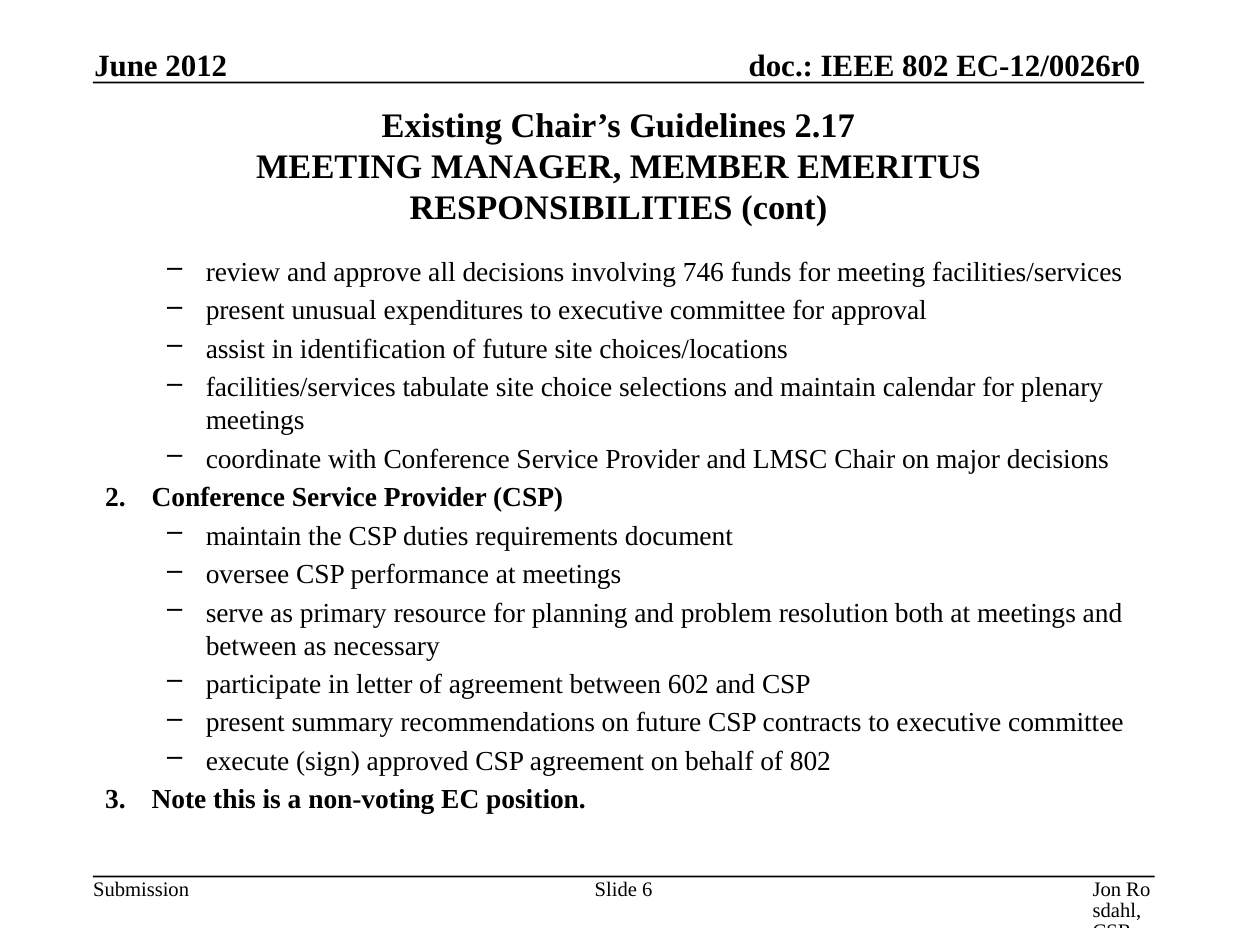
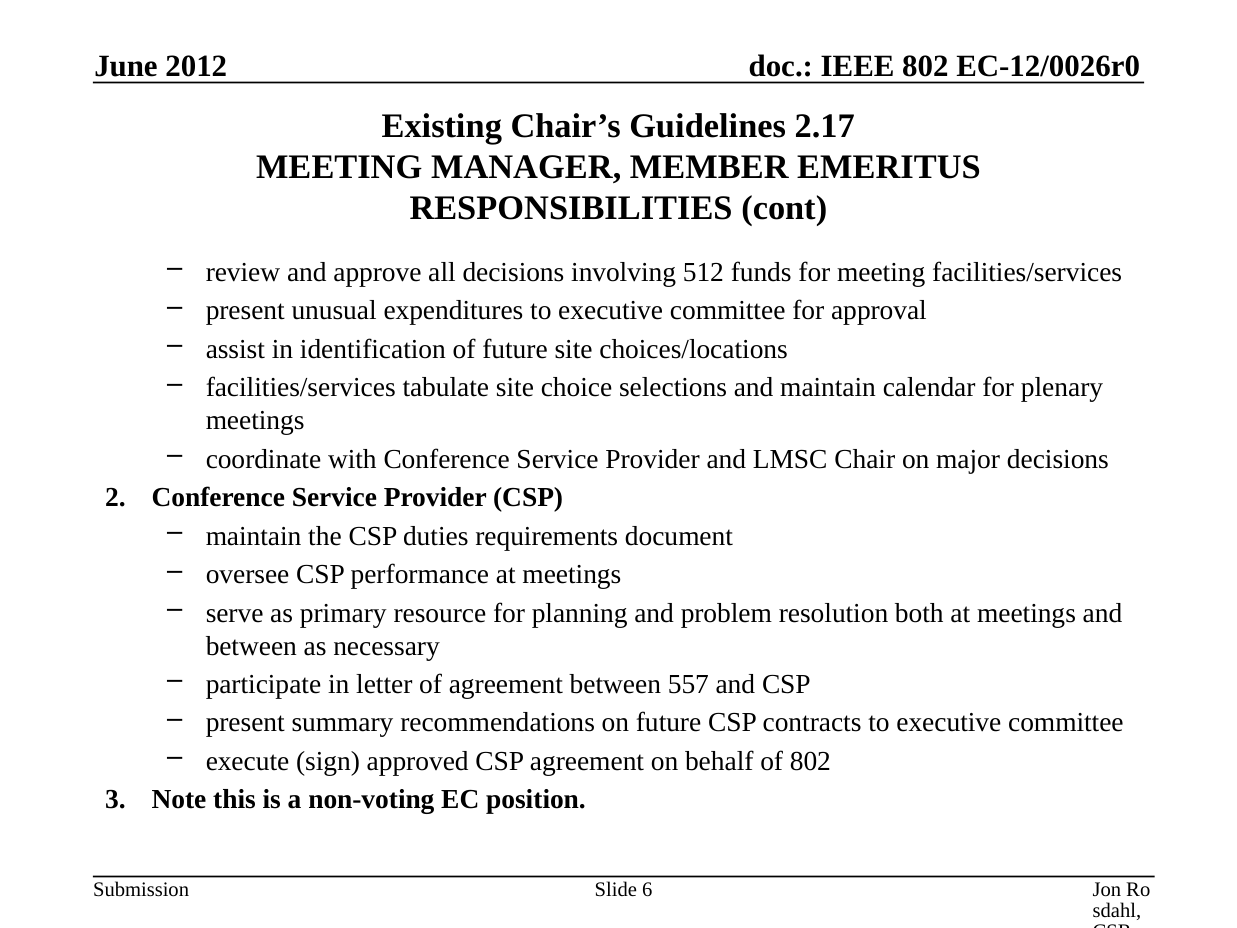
746: 746 -> 512
602: 602 -> 557
